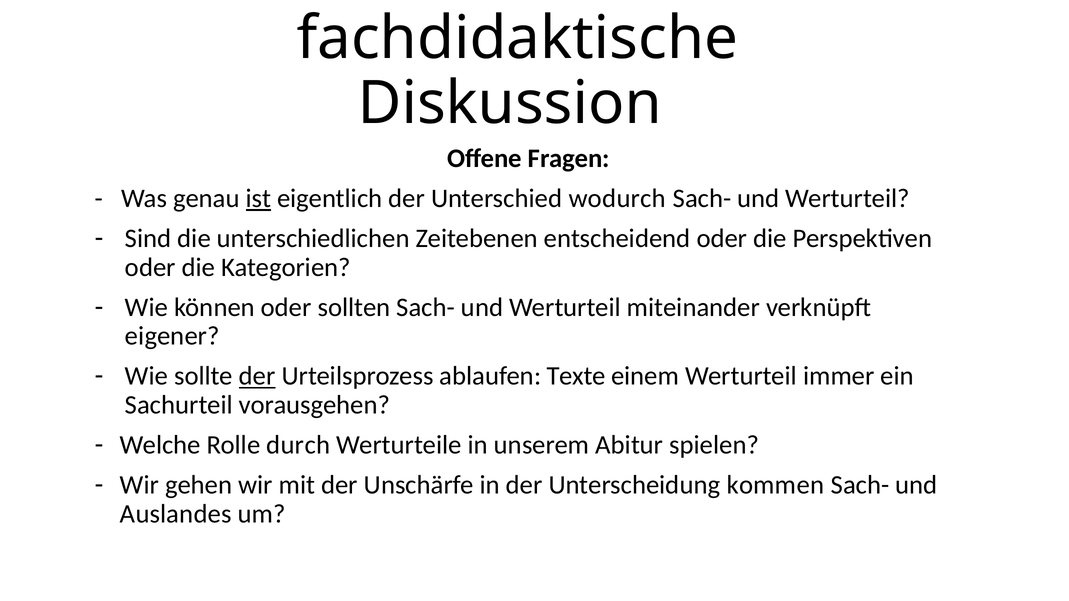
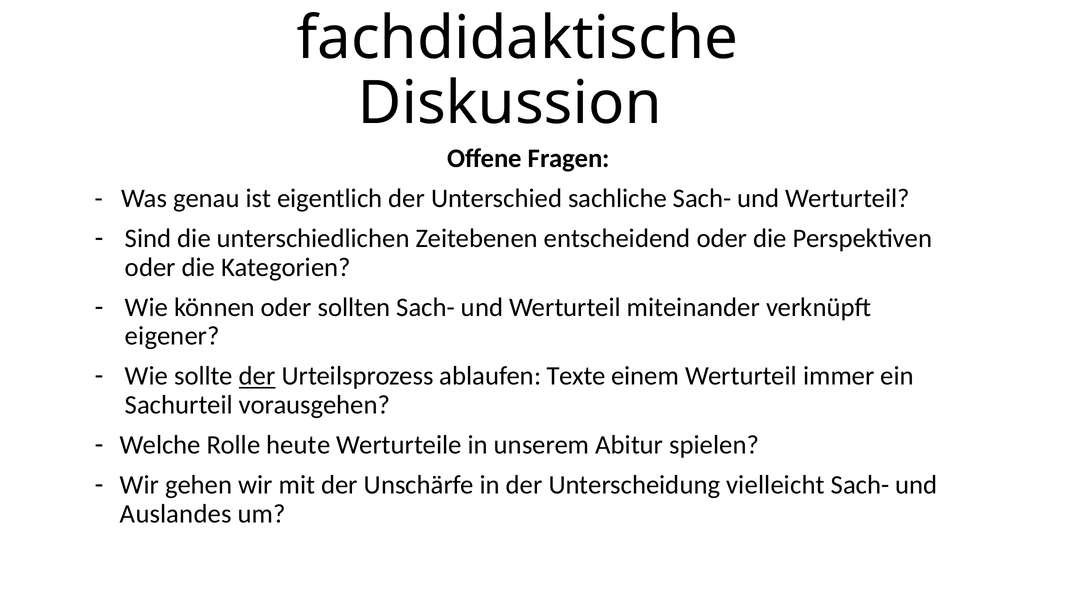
ist underline: present -> none
wodurch: wodurch -> sachliche
durch: durch -> heute
kommen: kommen -> vielleicht
